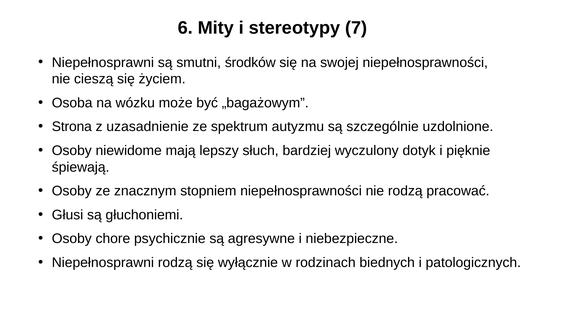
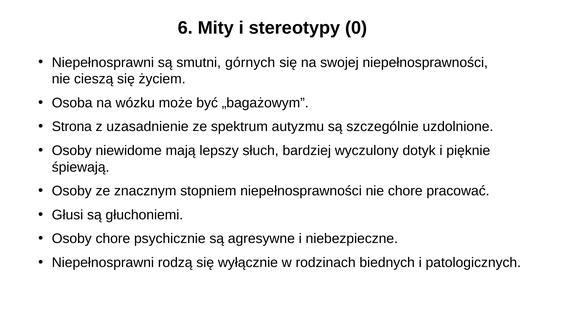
7: 7 -> 0
środków: środków -> górnych
nie rodzą: rodzą -> chore
